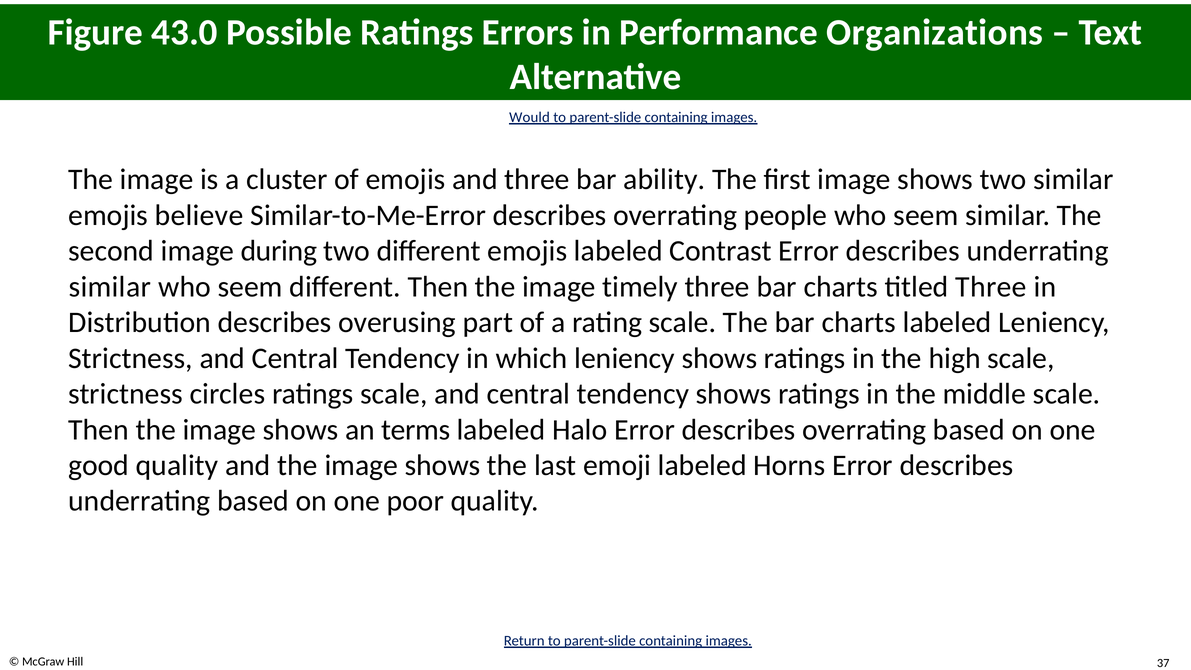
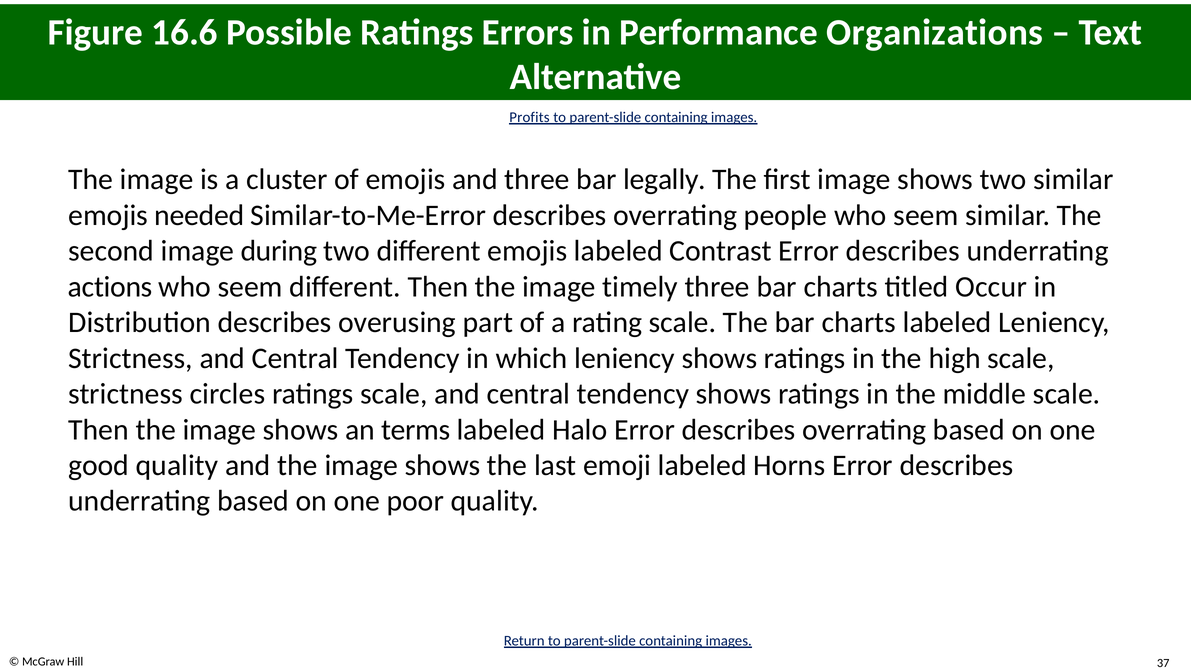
43.0: 43.0 -> 16.6
Would: Would -> Profits
ability: ability -> legally
believe: believe -> needed
similar at (110, 287): similar -> actions
titled Three: Three -> Occur
